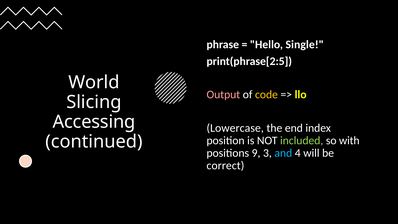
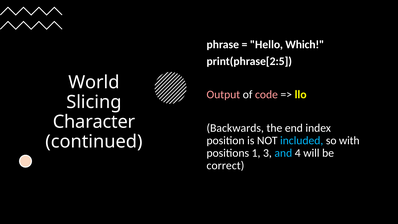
Single: Single -> Which
code colour: yellow -> pink
Accessing: Accessing -> Character
Lowercase: Lowercase -> Backwards
included colour: light green -> light blue
9: 9 -> 1
